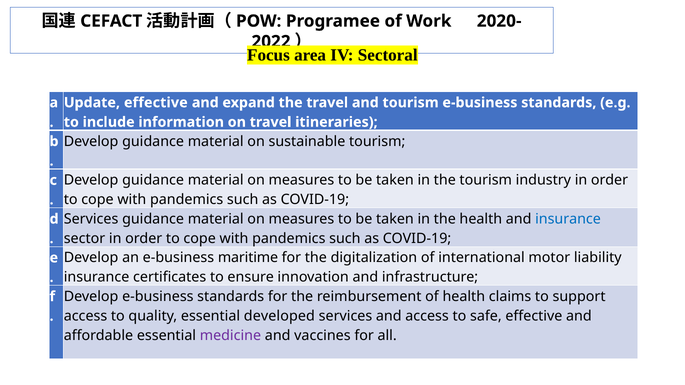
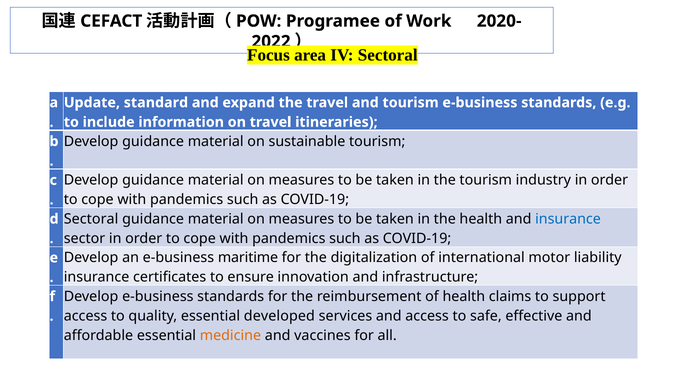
Update effective: effective -> standard
Services at (91, 219): Services -> Sectoral
medicine colour: purple -> orange
